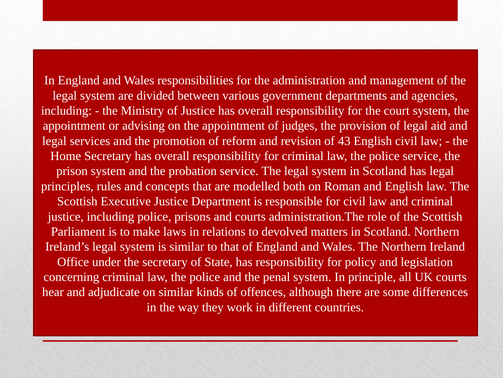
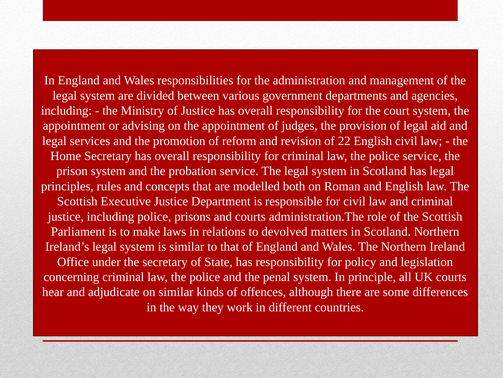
43: 43 -> 22
